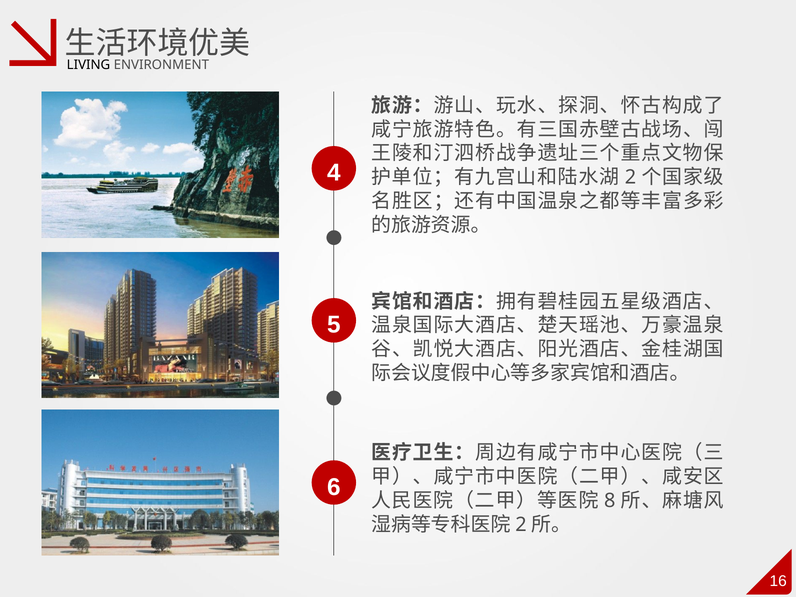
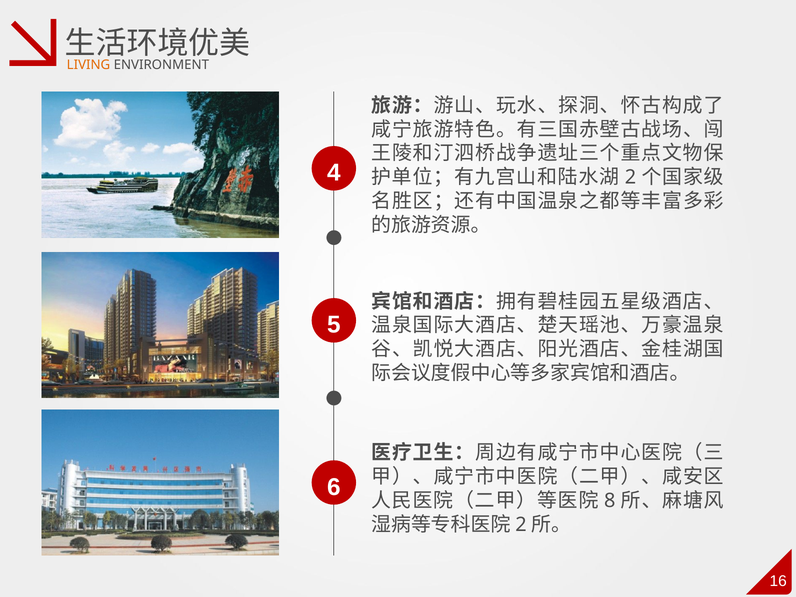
LIVING colour: black -> orange
